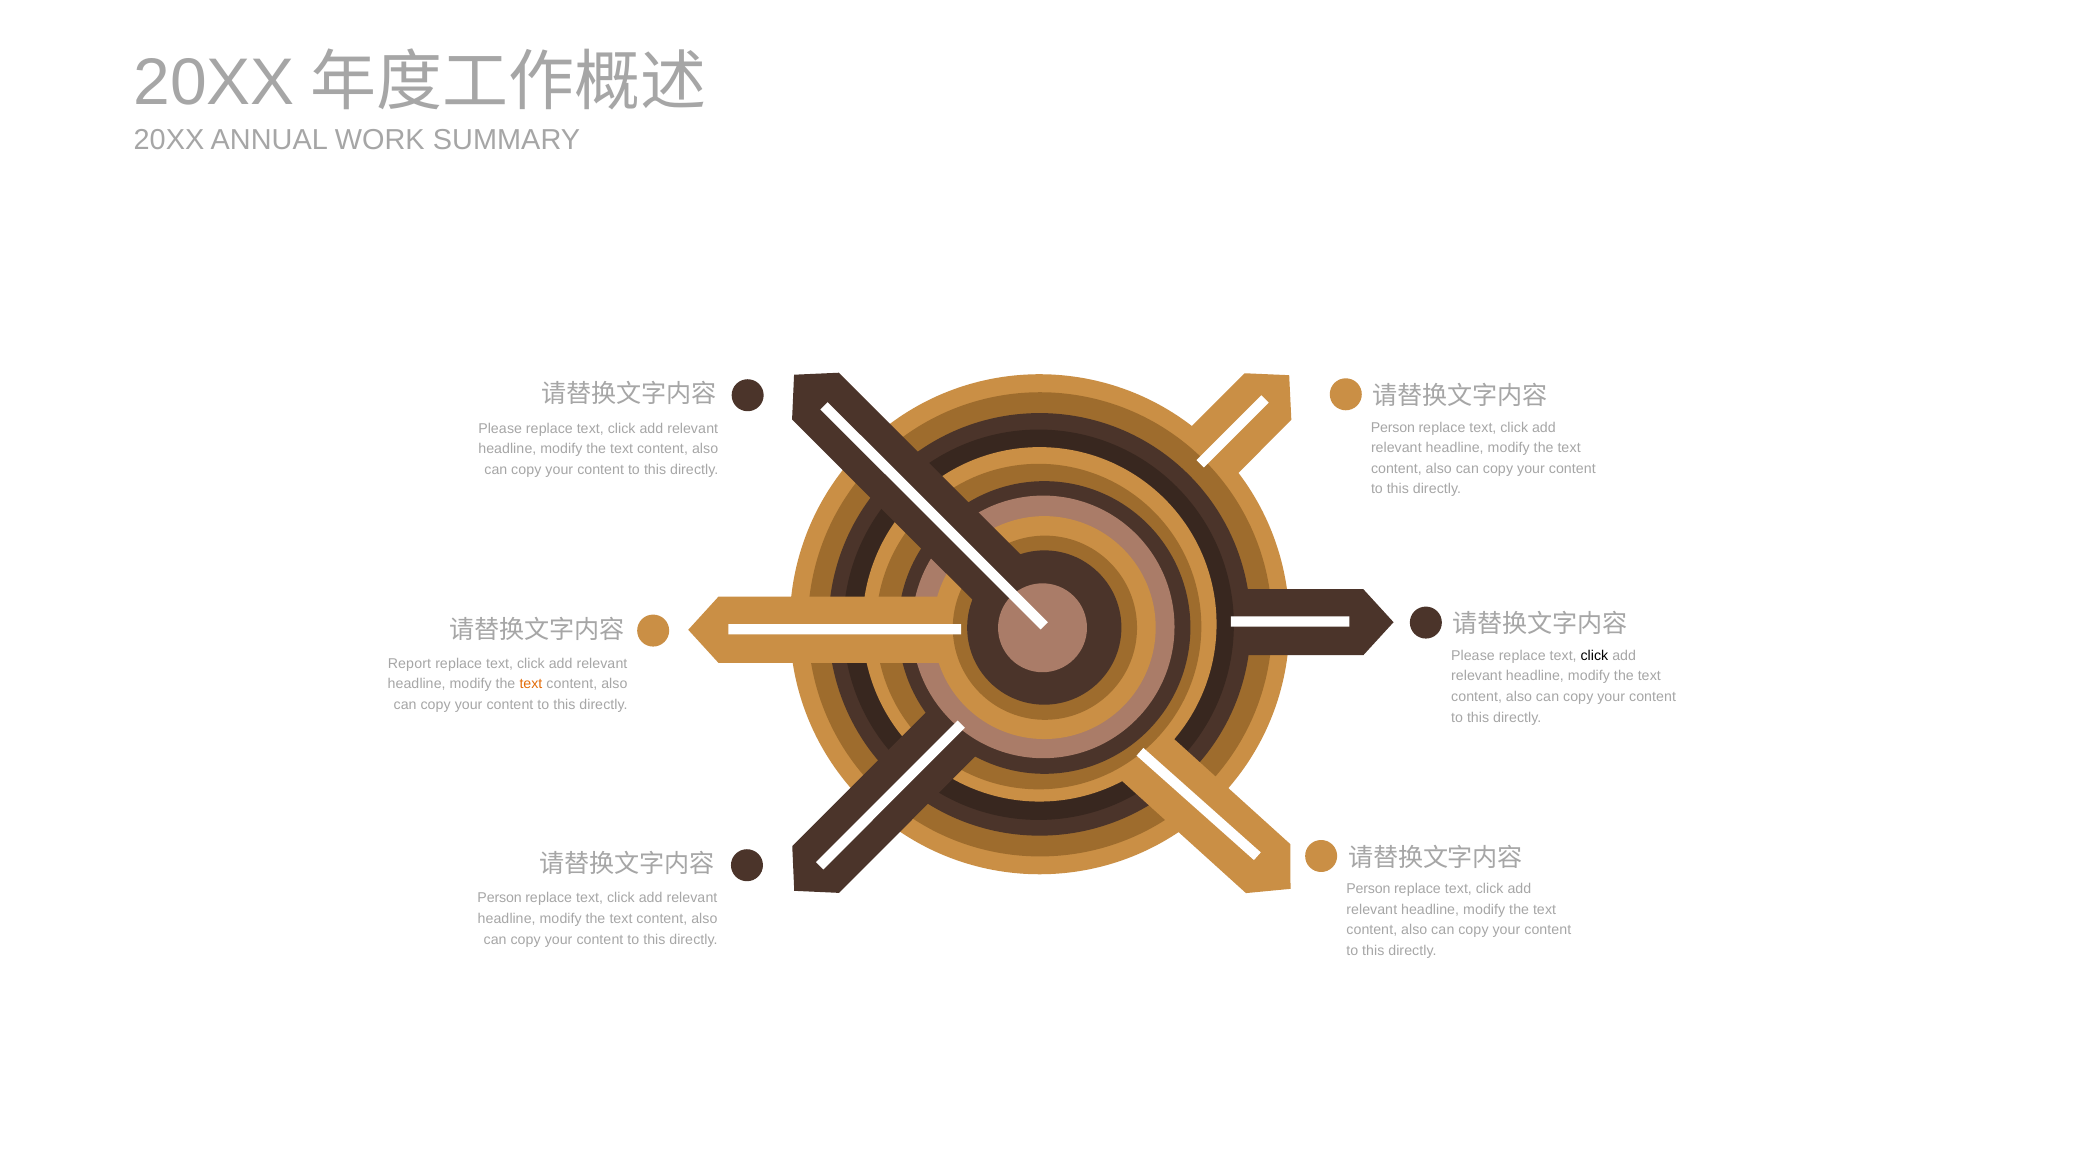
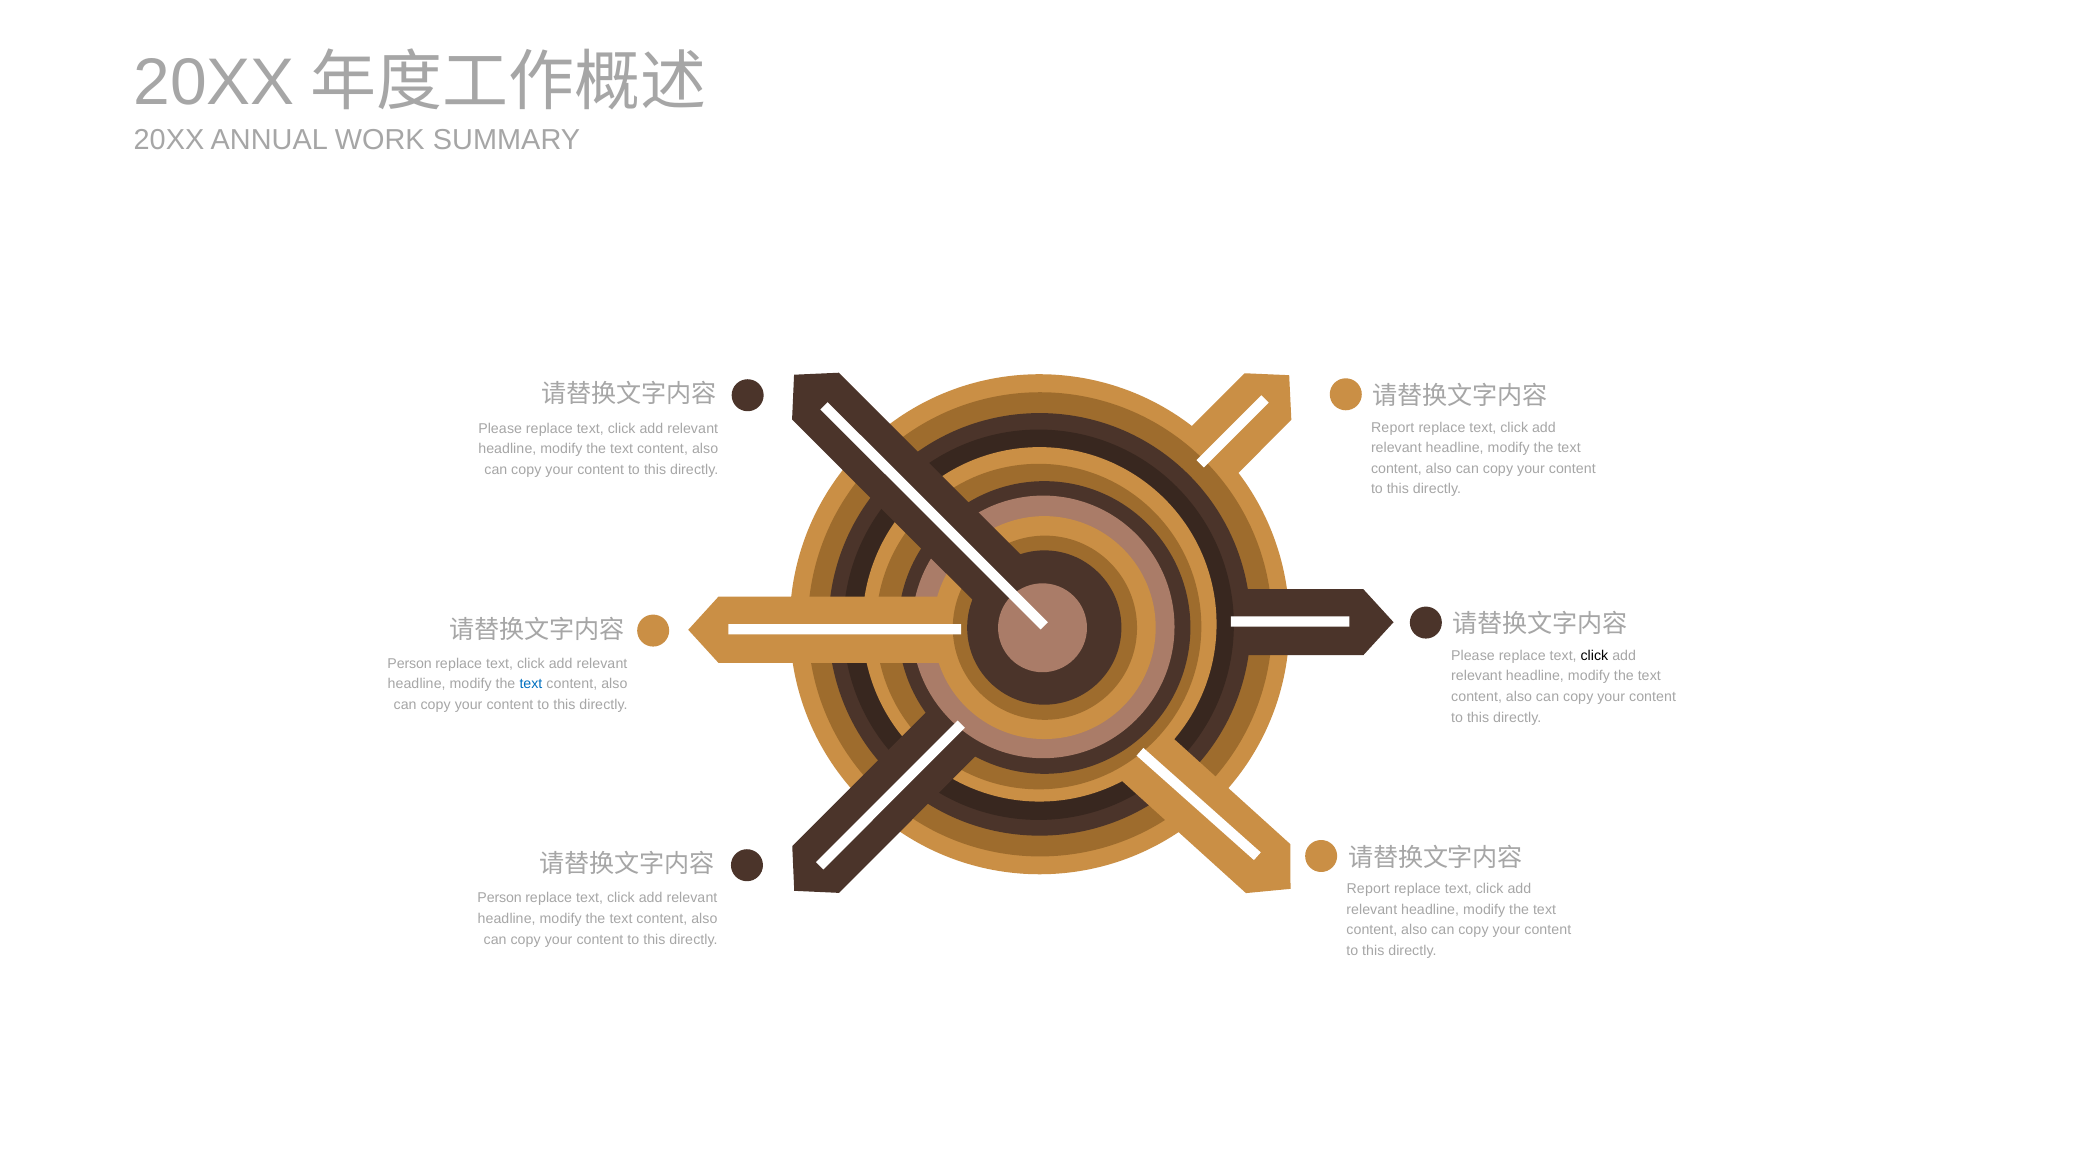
Person at (1393, 428): Person -> Report
Report at (409, 664): Report -> Person
text at (531, 684) colour: orange -> blue
Person at (1368, 889): Person -> Report
